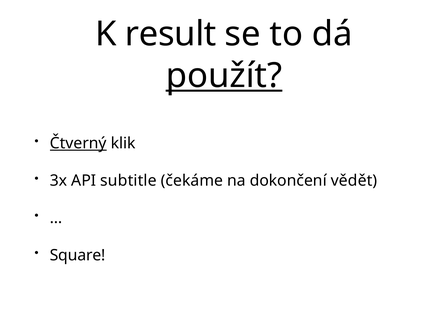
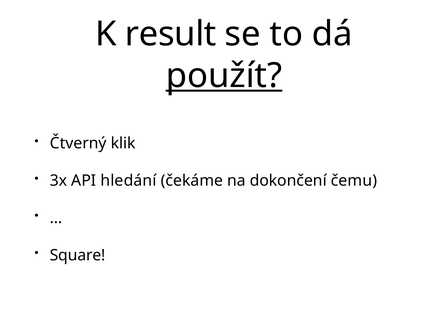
Čtverný underline: present -> none
subtitle: subtitle -> hledání
vědět: vědět -> čemu
